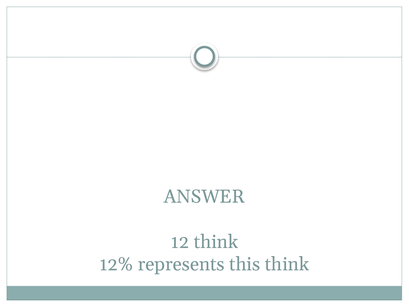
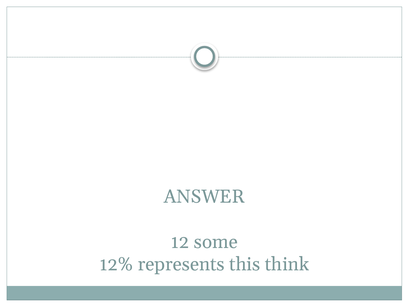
12 think: think -> some
